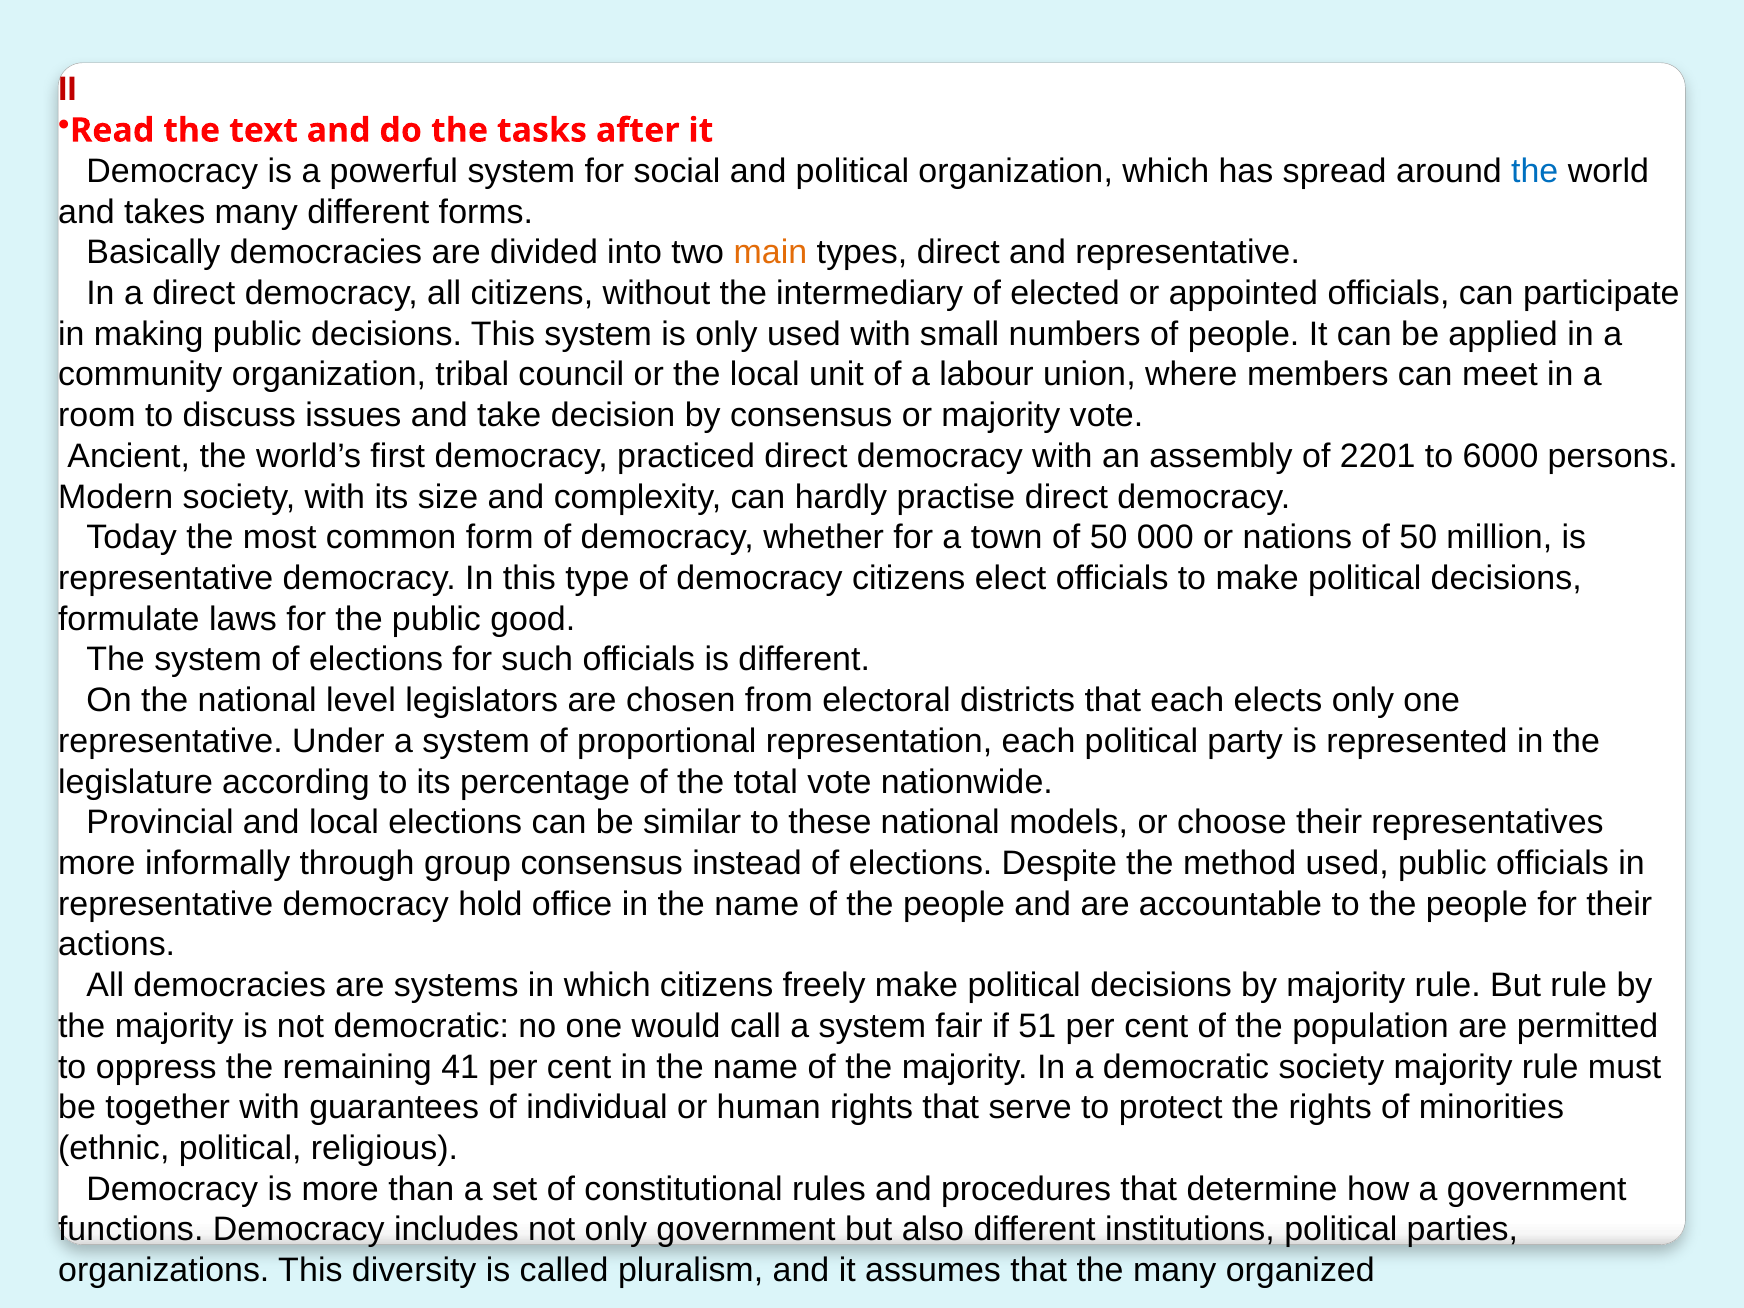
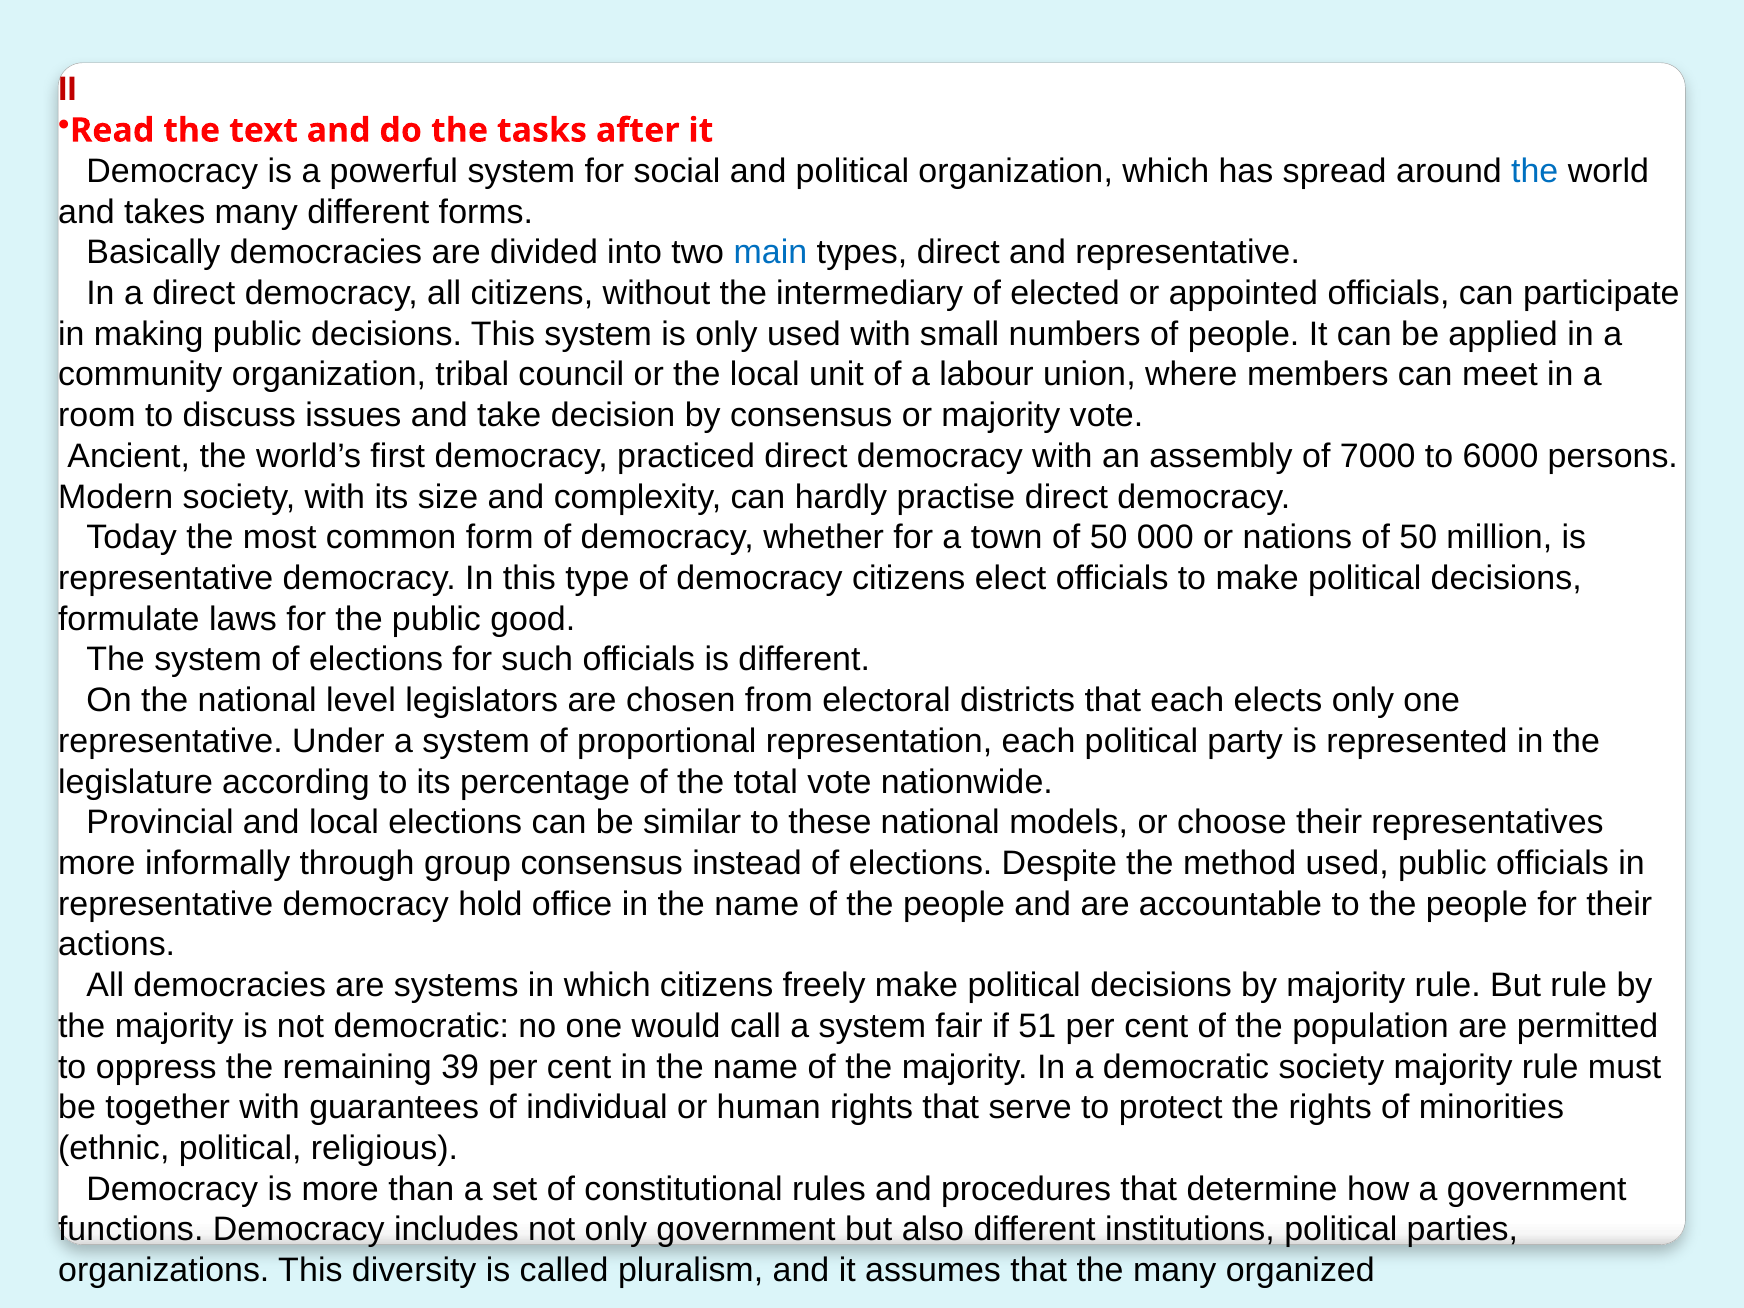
main colour: orange -> blue
2201: 2201 -> 7000
41: 41 -> 39
